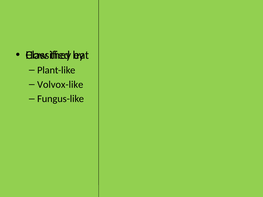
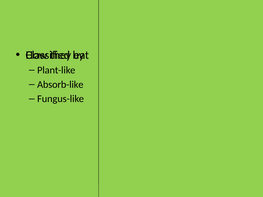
Volvox-like: Volvox-like -> Absorb-like
